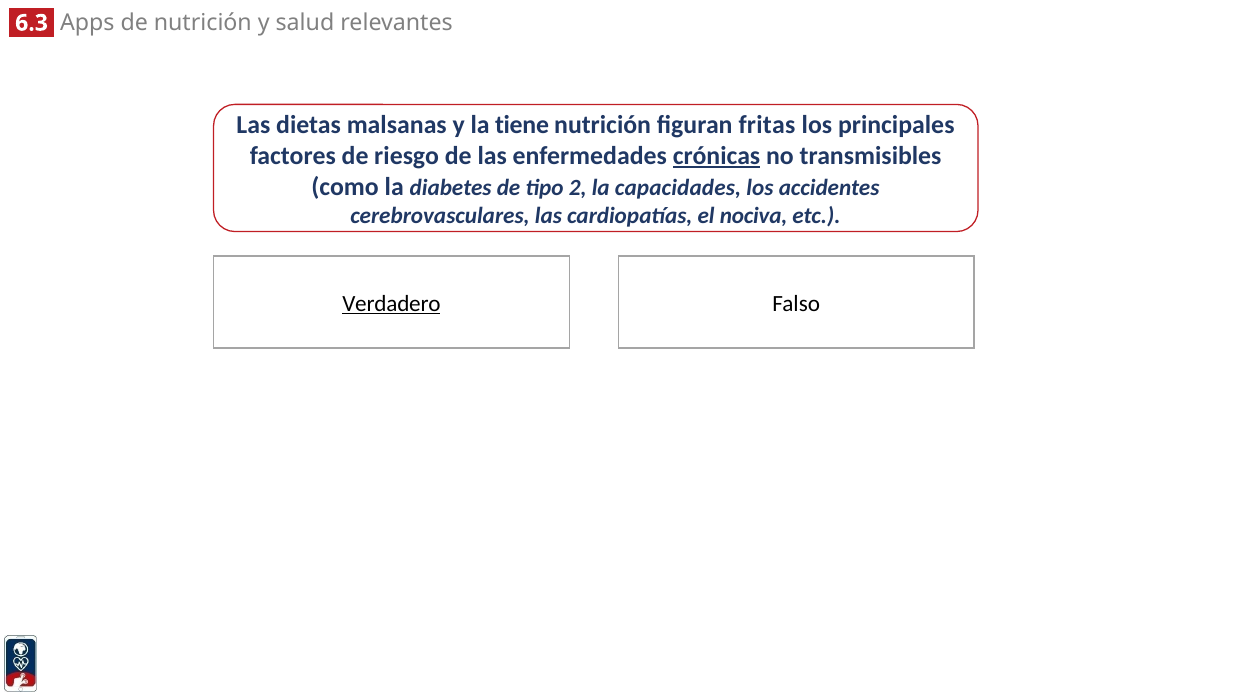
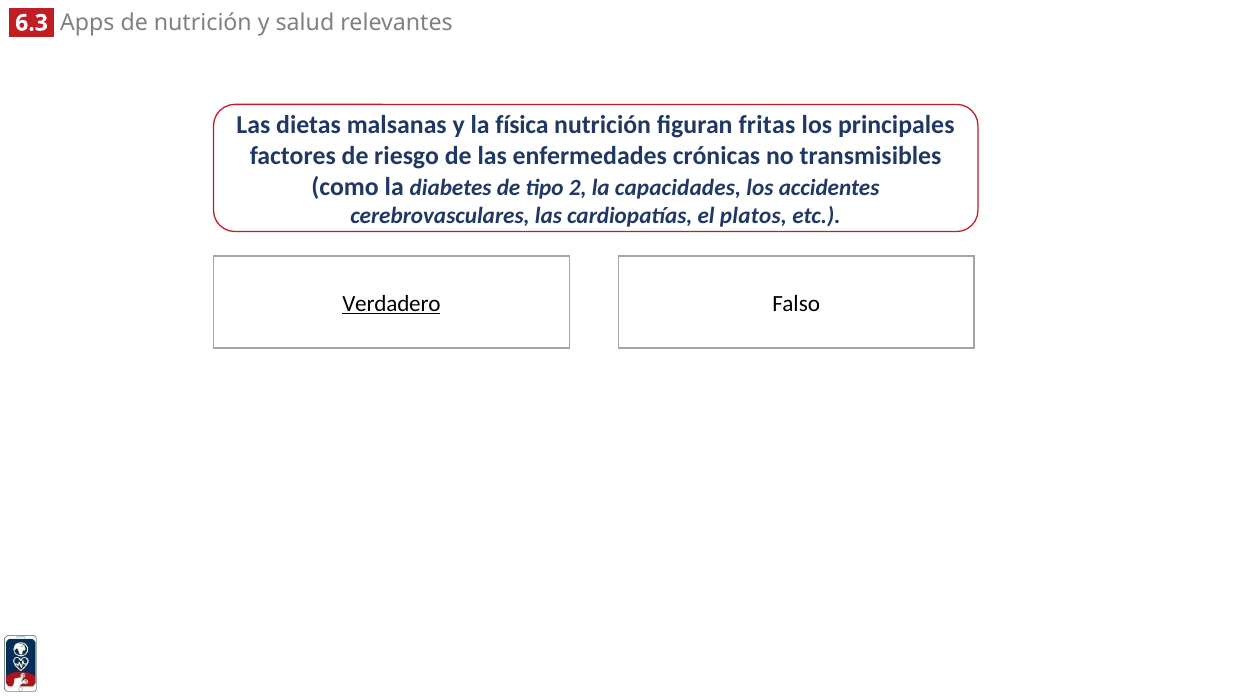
tiene: tiene -> física
crónicas underline: present -> none
nociva: nociva -> platos
